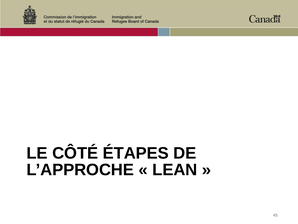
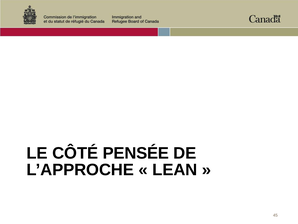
ÉTAPES: ÉTAPES -> PENSÉE
